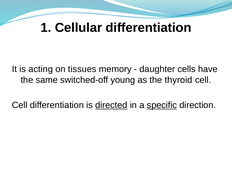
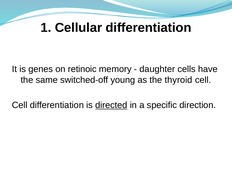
acting: acting -> genes
tissues: tissues -> retinoic
specific underline: present -> none
